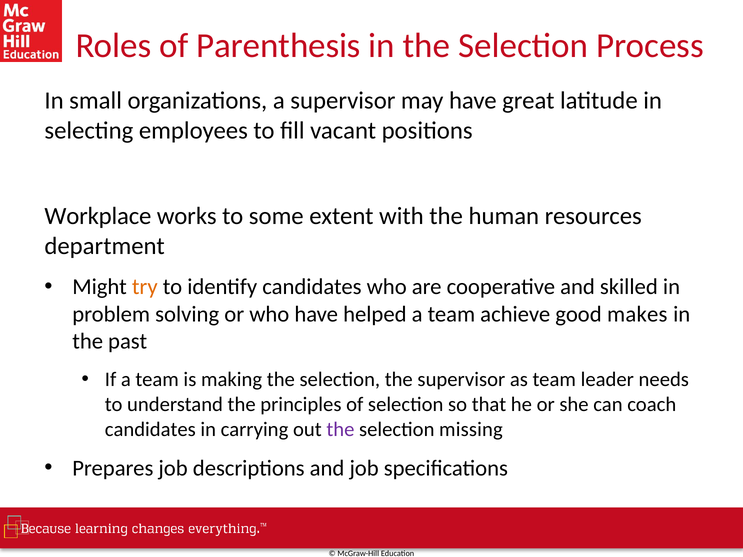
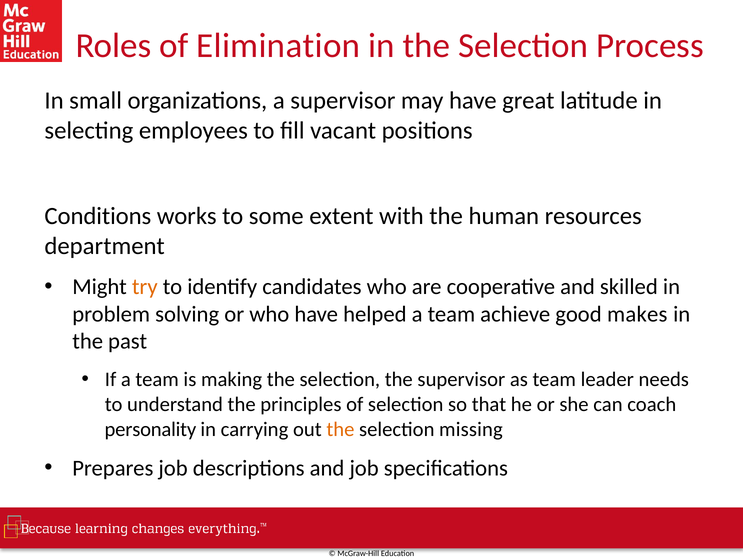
Parenthesis: Parenthesis -> Elimination
Workplace: Workplace -> Conditions
candidates at (150, 429): candidates -> personality
the at (340, 429) colour: purple -> orange
